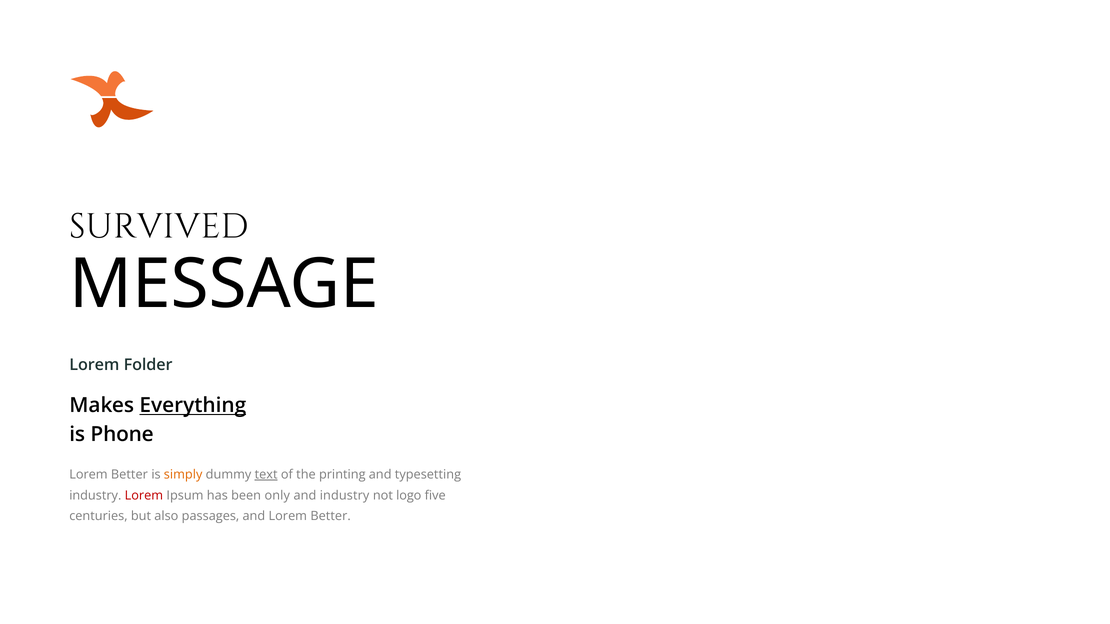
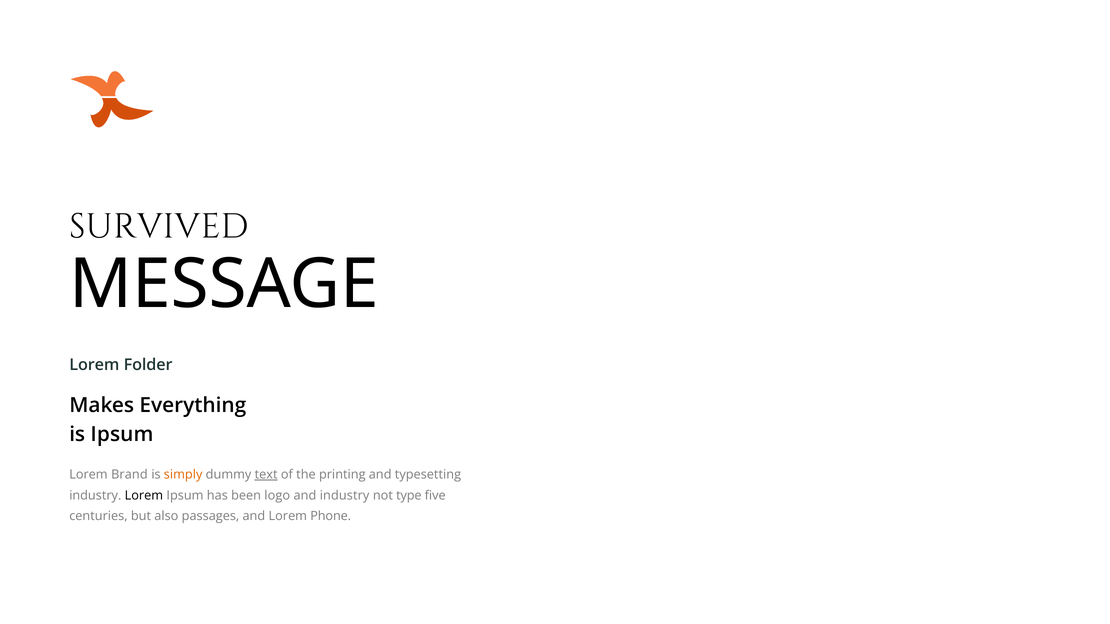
Everything underline: present -> none
is Phone: Phone -> Ipsum
Better at (129, 475): Better -> Brand
Lorem at (144, 496) colour: red -> black
only: only -> logo
logo: logo -> type
and Lorem Better: Better -> Phone
